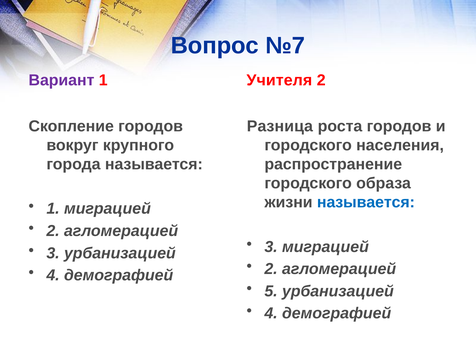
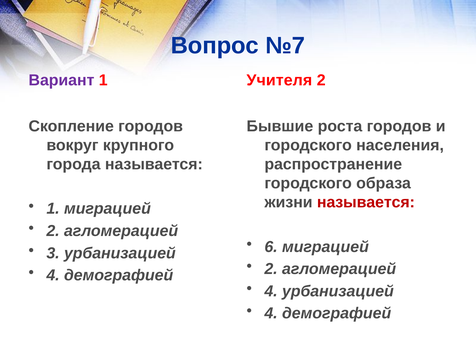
Разница: Разница -> Бывшие
называется at (366, 202) colour: blue -> red
3 at (271, 247): 3 -> 6
5 at (271, 291): 5 -> 4
